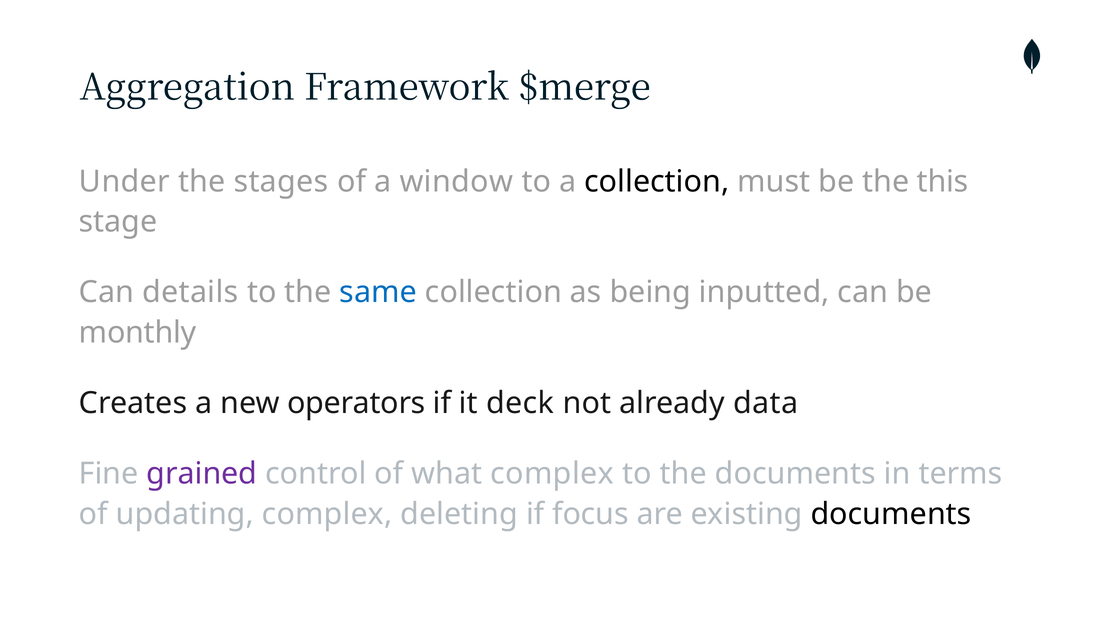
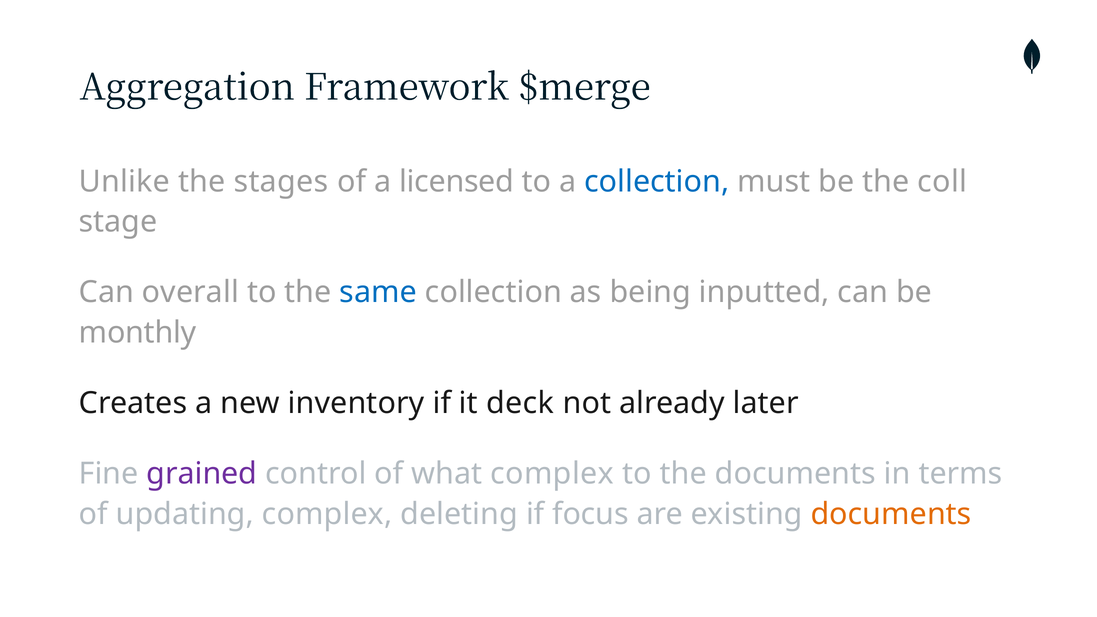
Under: Under -> Unlike
window: window -> licensed
collection at (657, 181) colour: black -> blue
this: this -> coll
details: details -> overall
operators: operators -> inventory
data: data -> later
documents at (891, 514) colour: black -> orange
